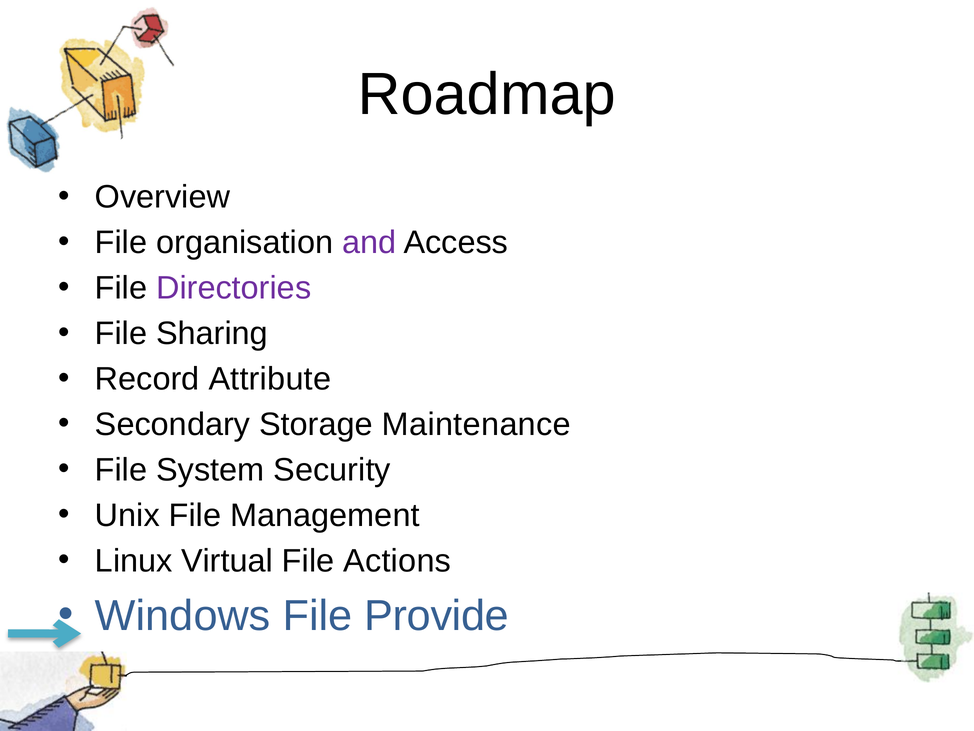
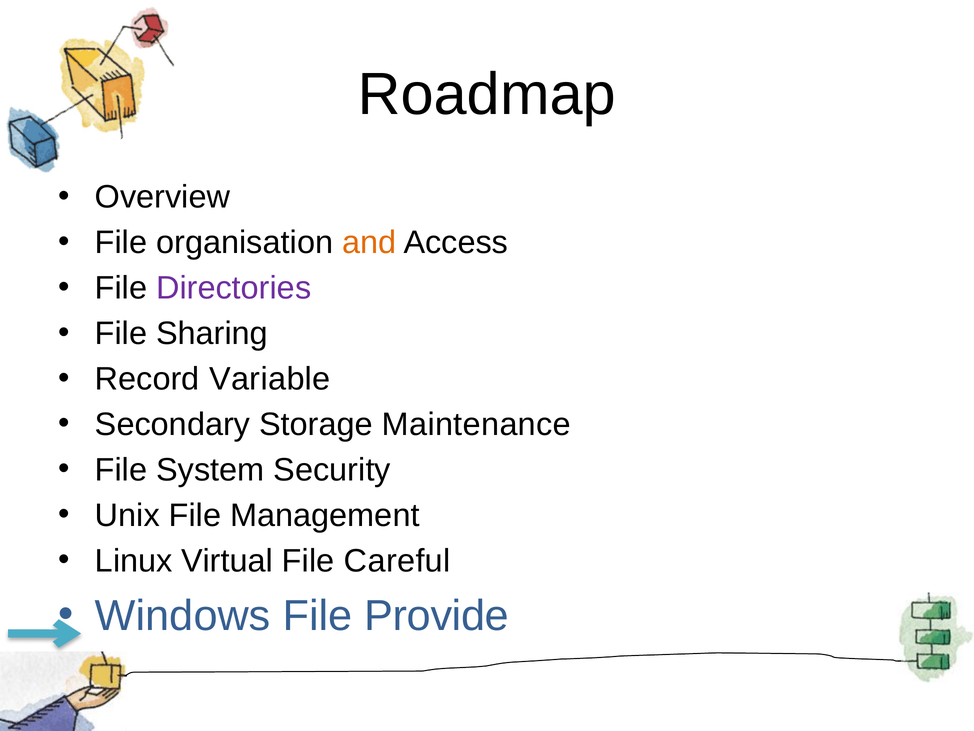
and colour: purple -> orange
Attribute: Attribute -> Variable
Actions: Actions -> Careful
